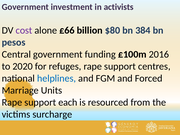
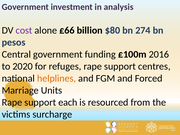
activists: activists -> analysis
384: 384 -> 274
helplines colour: blue -> orange
